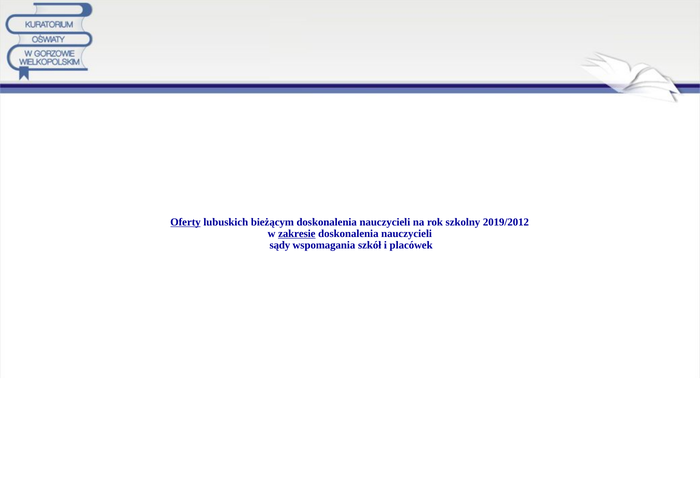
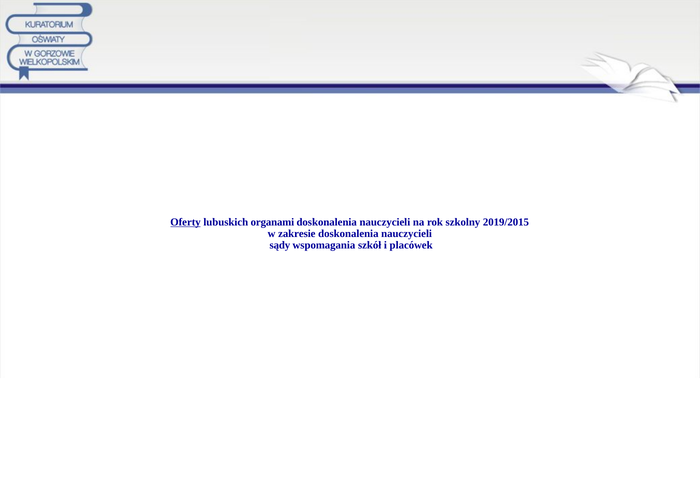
bieżącym: bieżącym -> organami
2019/2012: 2019/2012 -> 2019/2015
zakresie underline: present -> none
